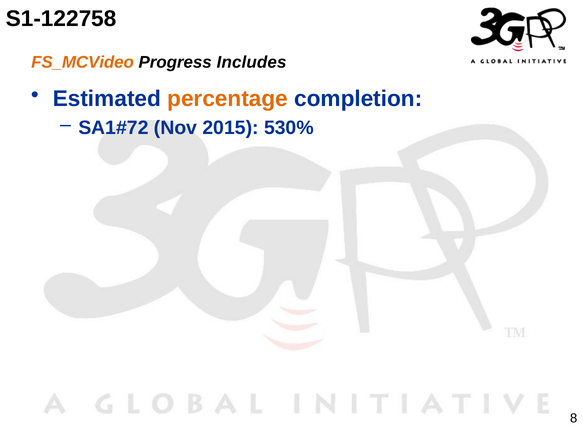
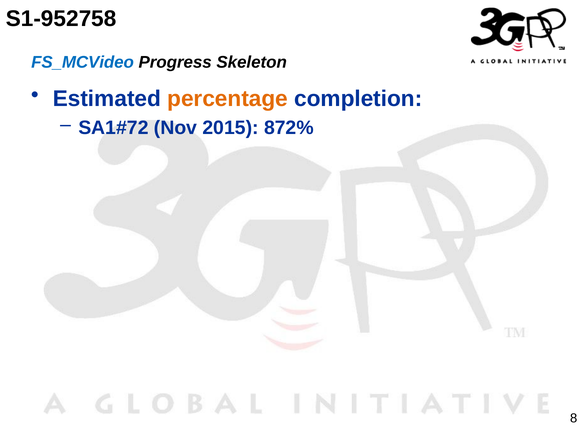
S1-122758: S1-122758 -> S1-952758
FS_MCVideo colour: orange -> blue
Includes: Includes -> Skeleton
530%: 530% -> 872%
